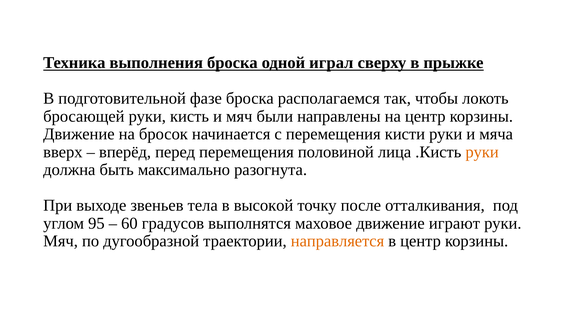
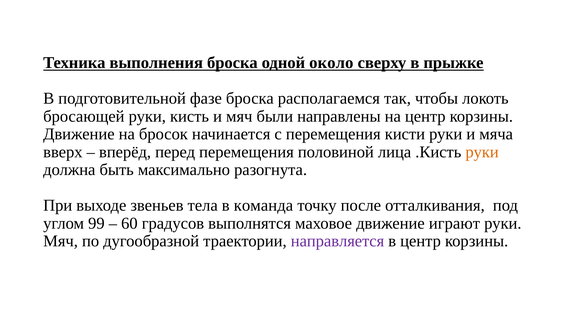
играл: играл -> около
высокой: высокой -> команда
95: 95 -> 99
направляется colour: orange -> purple
